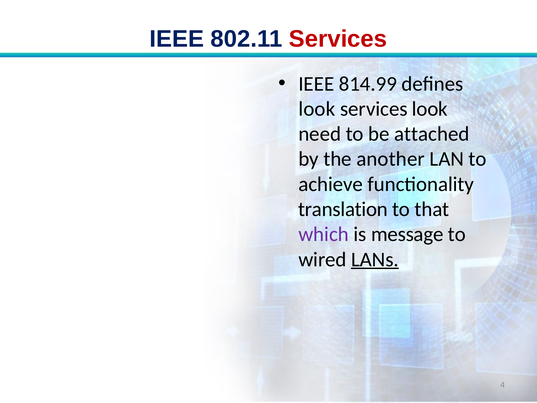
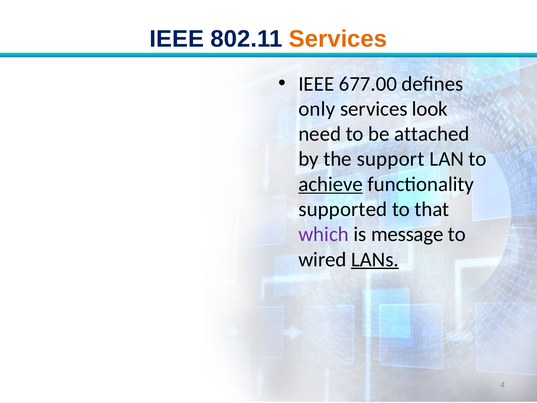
Services at (338, 39) colour: red -> orange
814.99: 814.99 -> 677.00
look at (317, 109): look -> only
another: another -> support
achieve underline: none -> present
translation: translation -> supported
